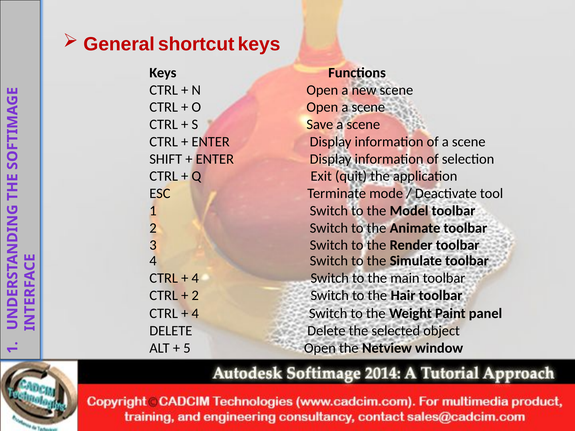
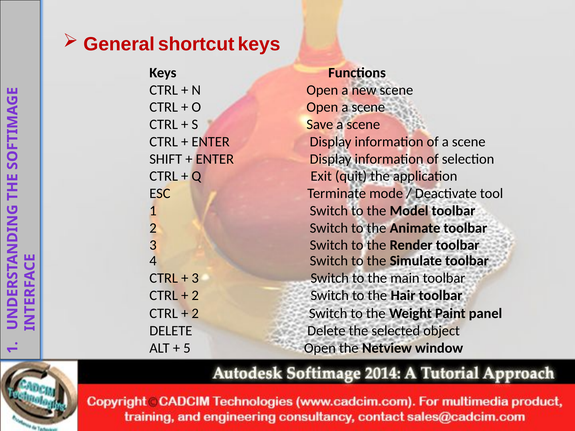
4 at (195, 278): 4 -> 3
4 at (195, 314): 4 -> 2
